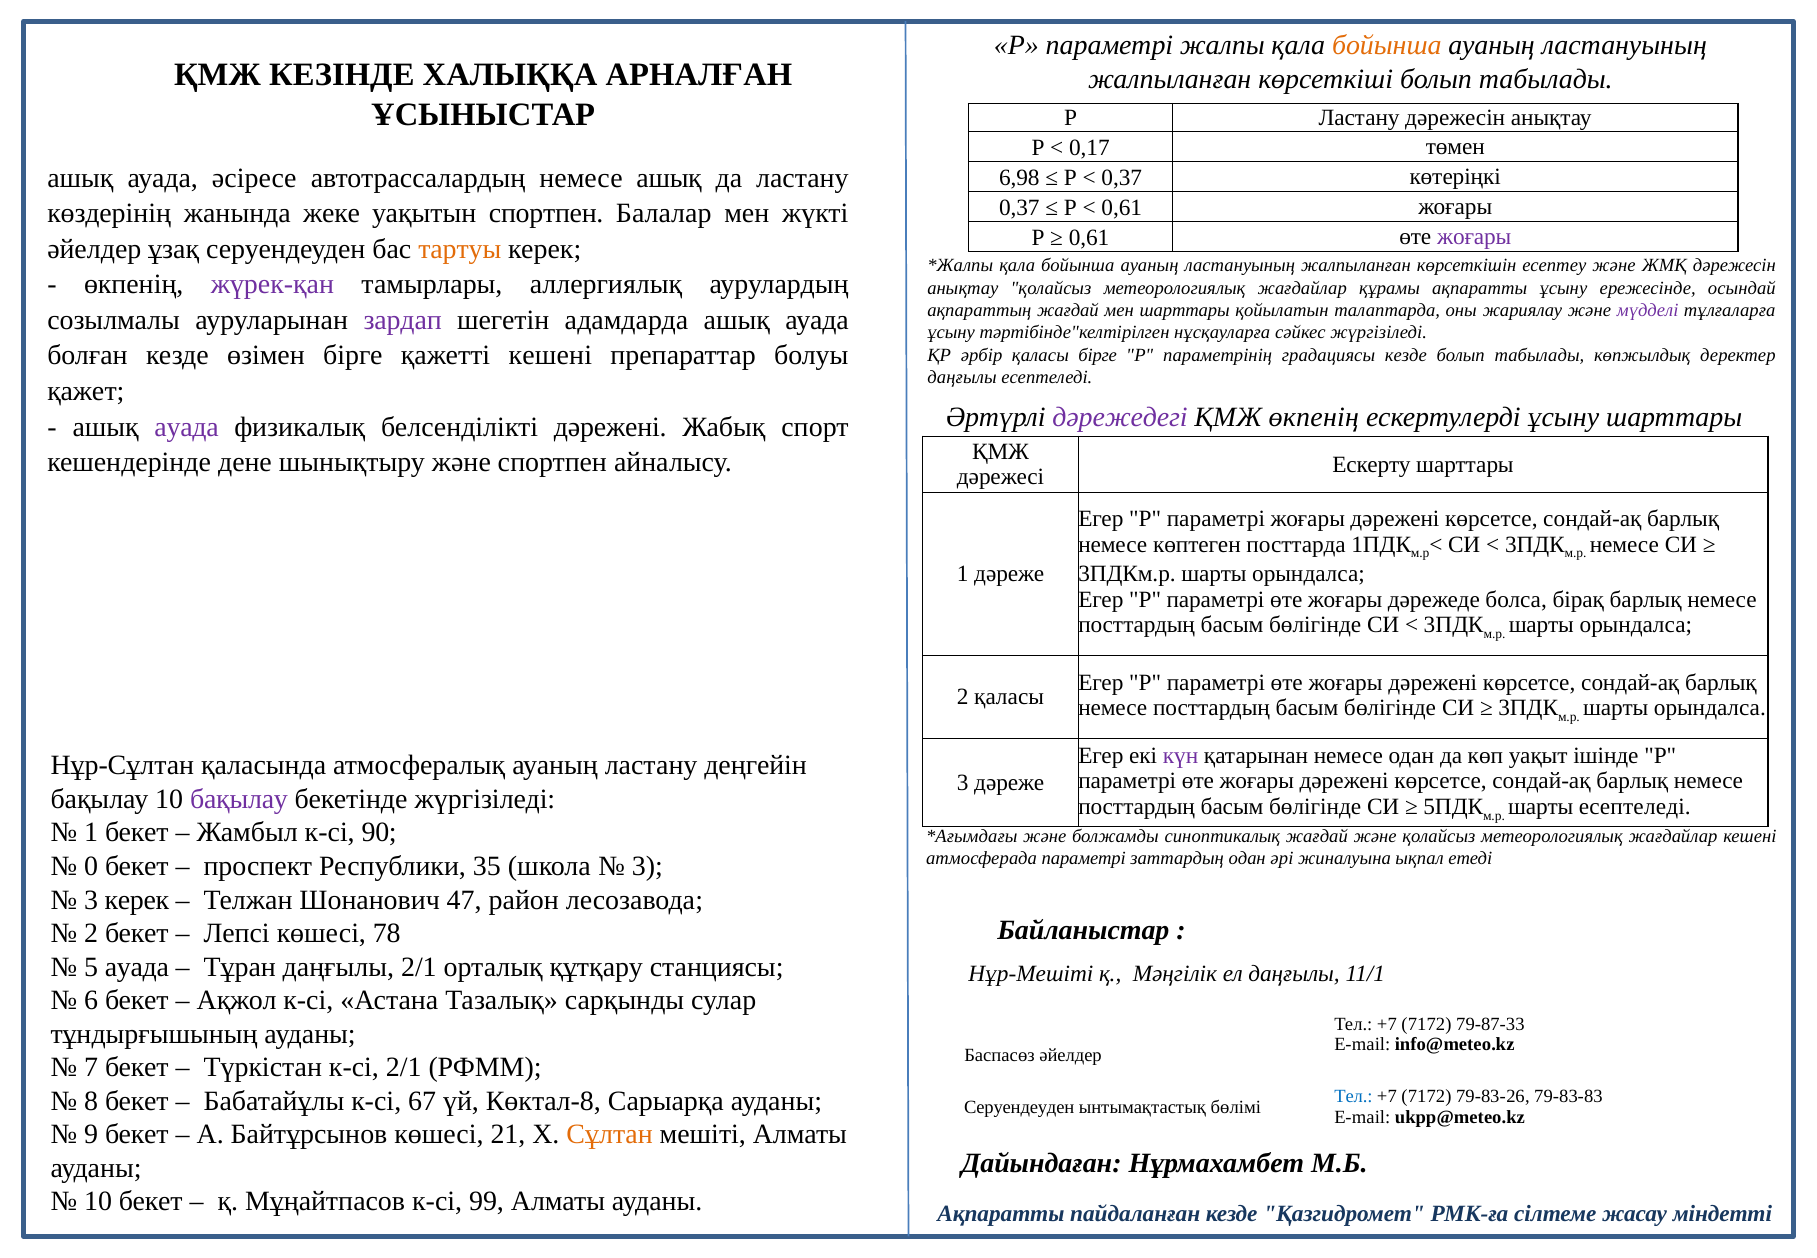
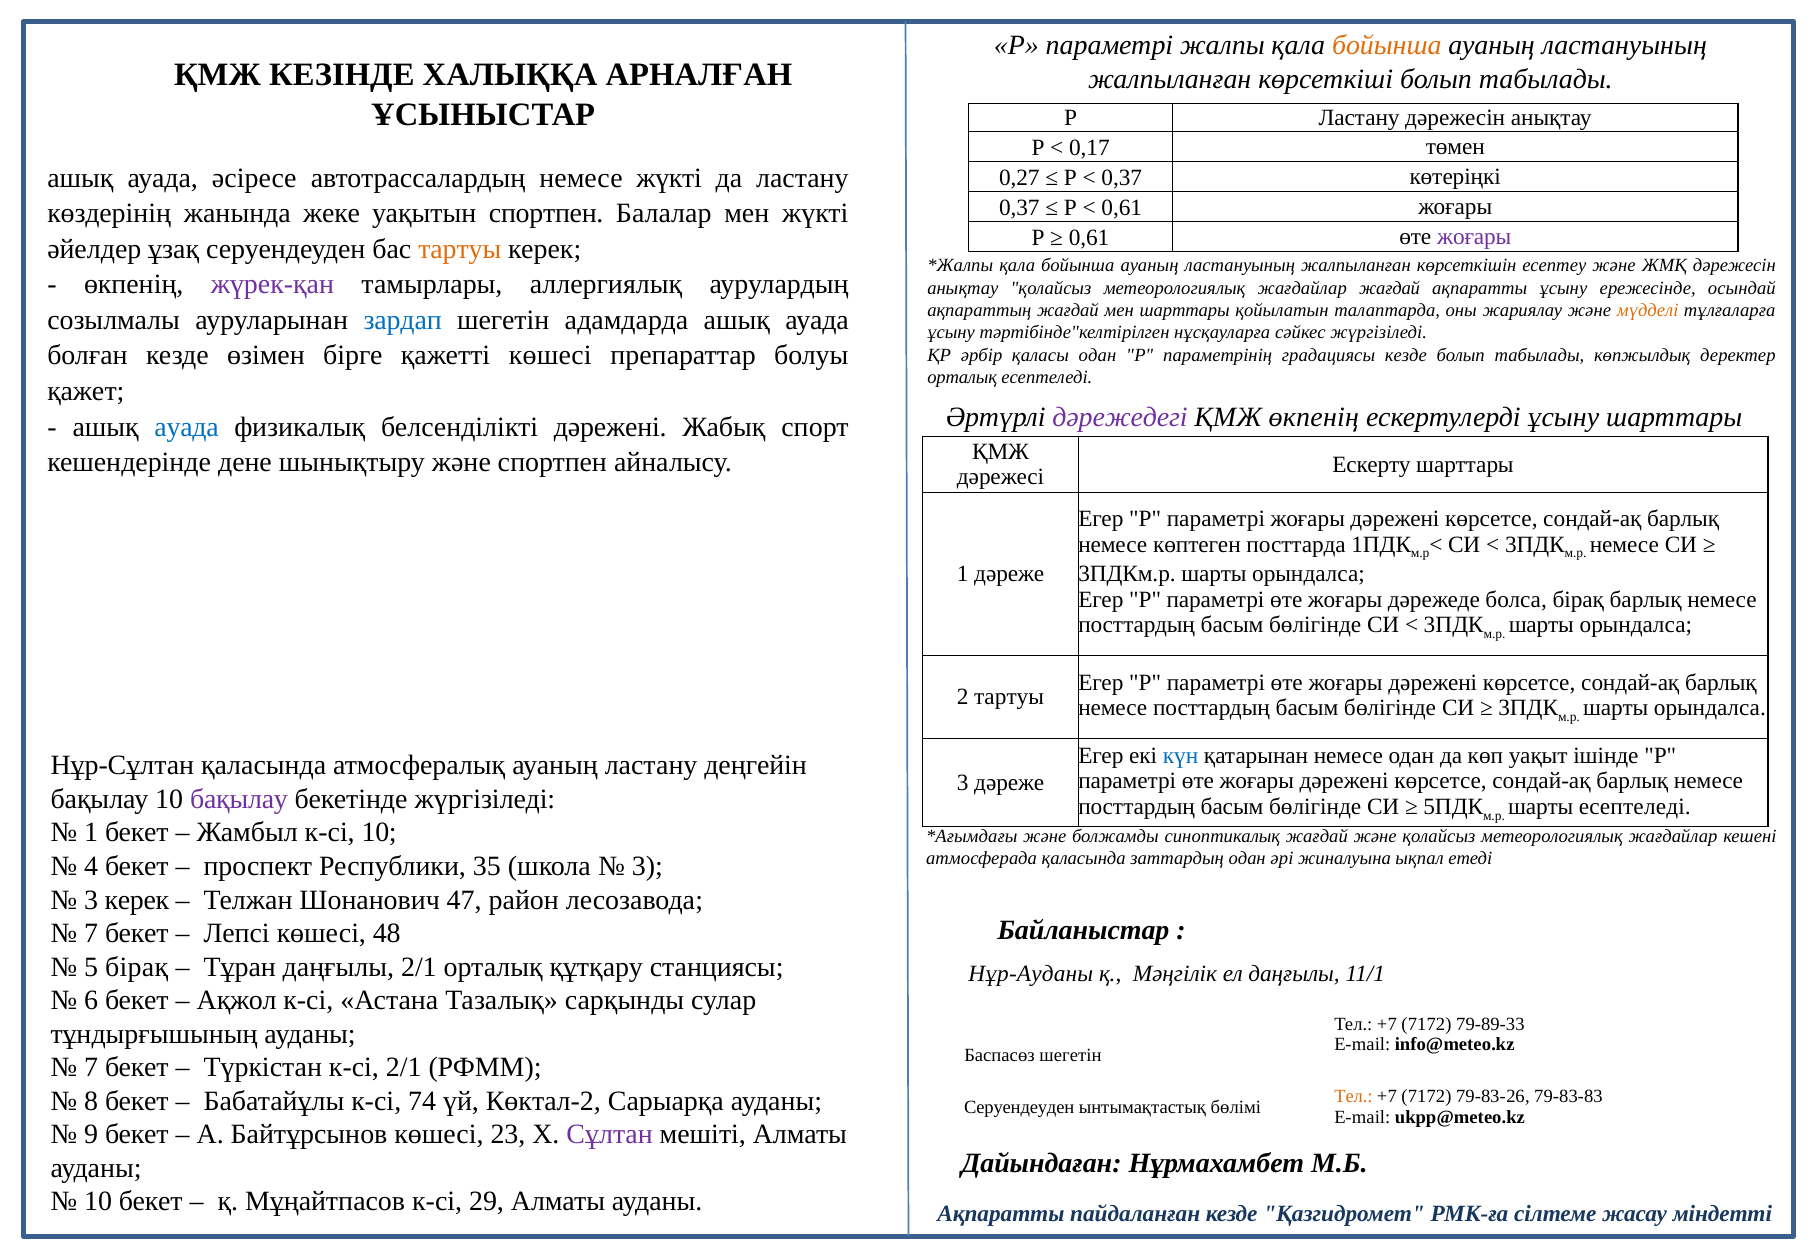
немесе ашық: ашық -> жүкті
6,98: 6,98 -> 0,27
жағдайлар құрамы: құрамы -> жағдай
мүдделі colour: purple -> orange
зардап colour: purple -> blue
қажетті кешені: кешені -> көшесі
қаласы бірге: бірге -> одан
даңғылы at (962, 377): даңғылы -> орталық
ауада at (187, 427) colour: purple -> blue
2 қаласы: қаласы -> тартуы
күн colour: purple -> blue
к-сі 90: 90 -> 10
атмосферада параметрі: параметрі -> қаласында
0: 0 -> 4
2 at (91, 933): 2 -> 7
78: 78 -> 48
5 ауада: ауада -> бірақ
Нұр-Мешіті: Нұр-Мешіті -> Нұр-Ауданы
79-87-33: 79-87-33 -> 79-89-33
Баспасөз әйелдер: әйелдер -> шегетін
Тел at (1353, 1097) colour: blue -> orange
67: 67 -> 74
Көктал-8: Көктал-8 -> Көктал-2
21: 21 -> 23
Сұлтан colour: orange -> purple
99: 99 -> 29
